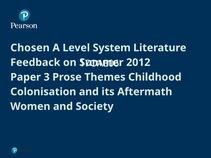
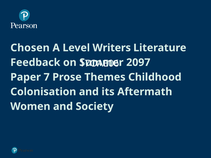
System: System -> Writers
2012: 2012 -> 2097
Paper 3: 3 -> 7
